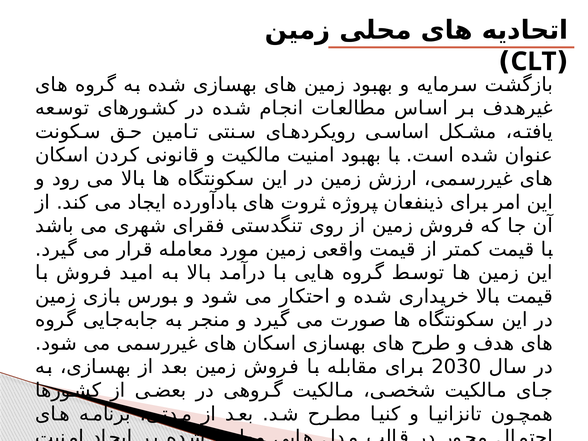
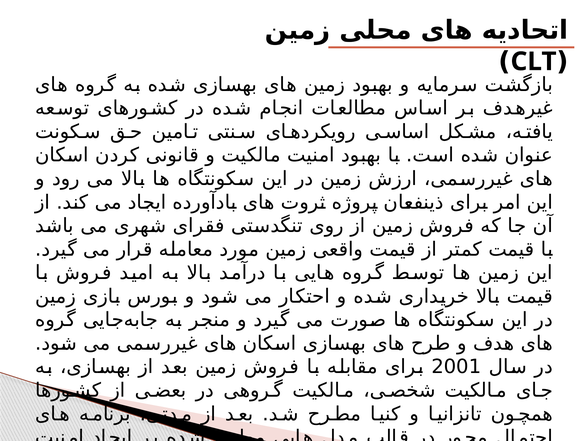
2030: 2030 -> 2001
